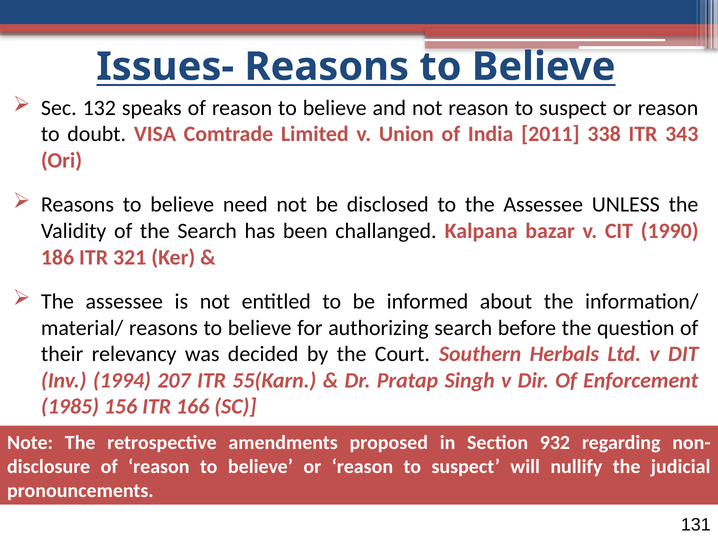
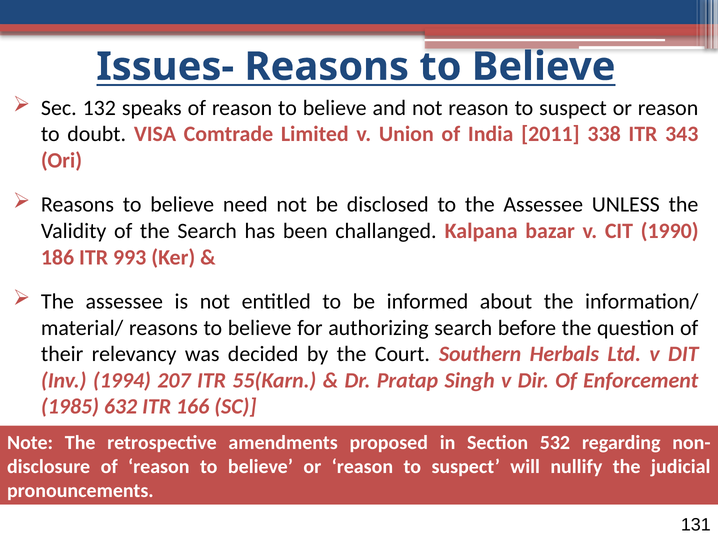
321: 321 -> 993
156: 156 -> 632
932: 932 -> 532
